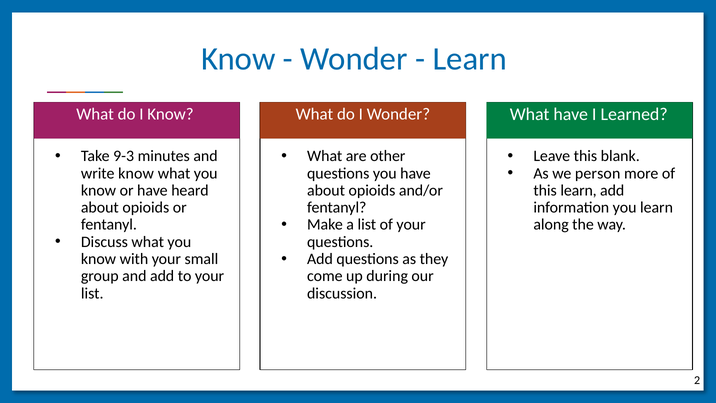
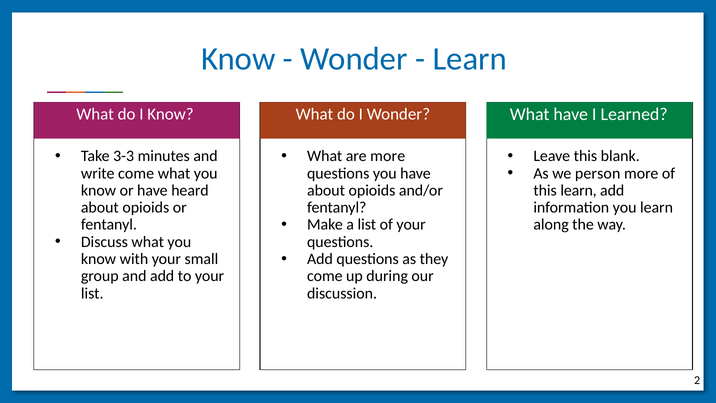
9-3: 9-3 -> 3-3
are other: other -> more
write know: know -> come
